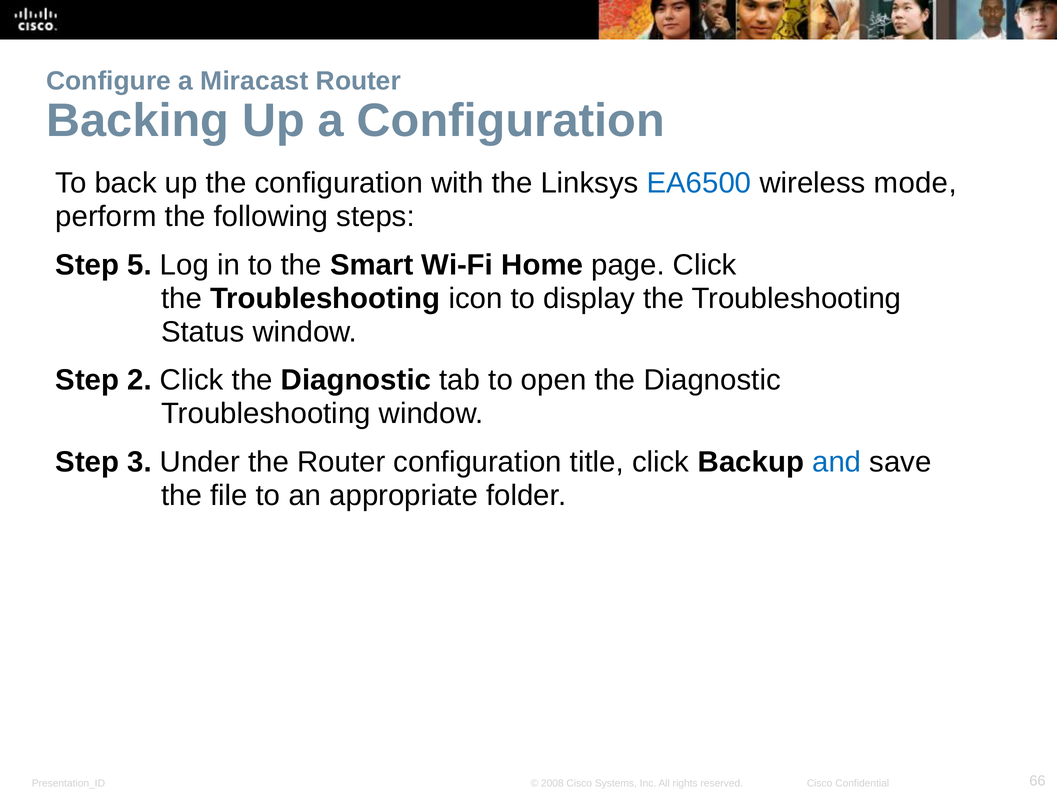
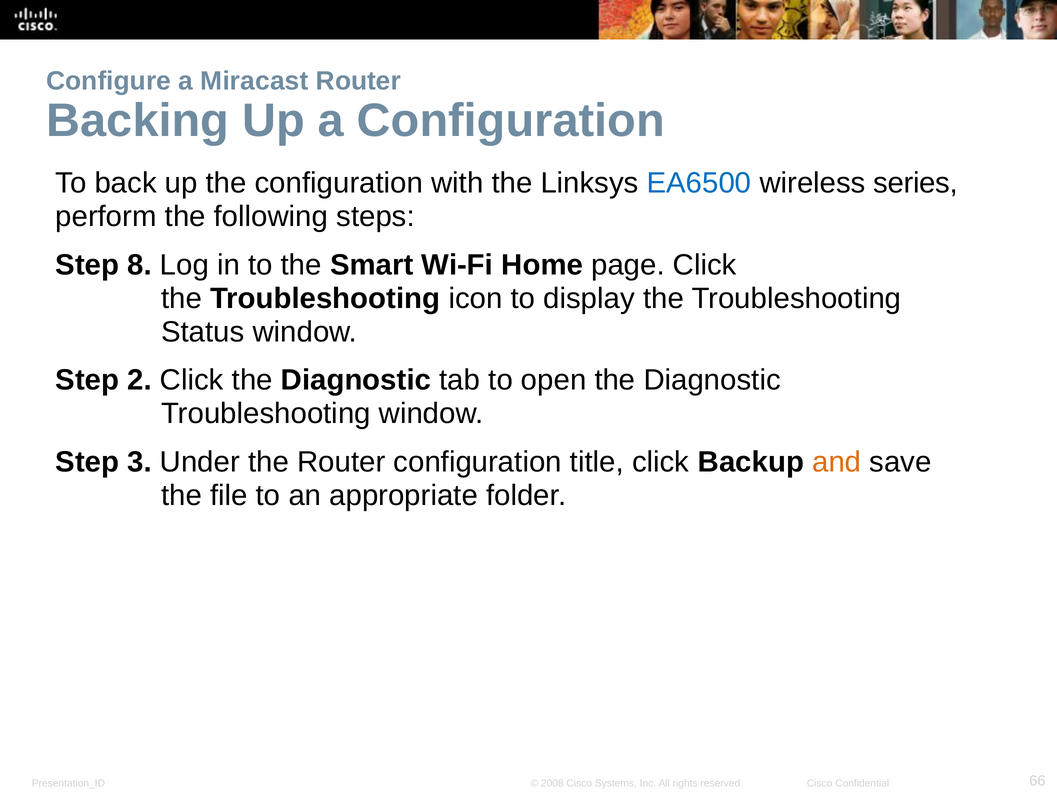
mode: mode -> series
5: 5 -> 8
and colour: blue -> orange
